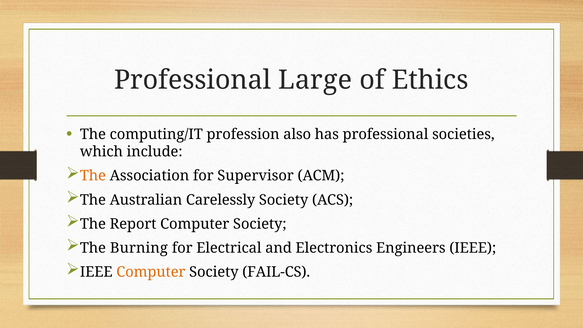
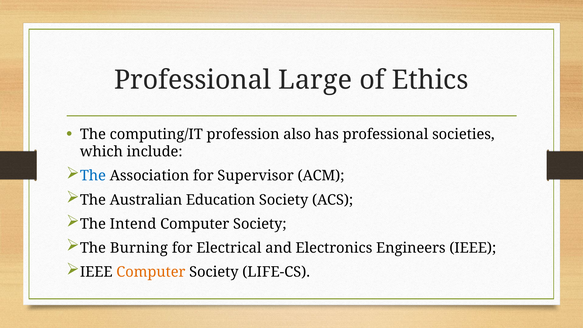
The at (93, 176) colour: orange -> blue
Carelessly: Carelessly -> Education
Report: Report -> Intend
FAIL-CS: FAIL-CS -> LIFE-CS
